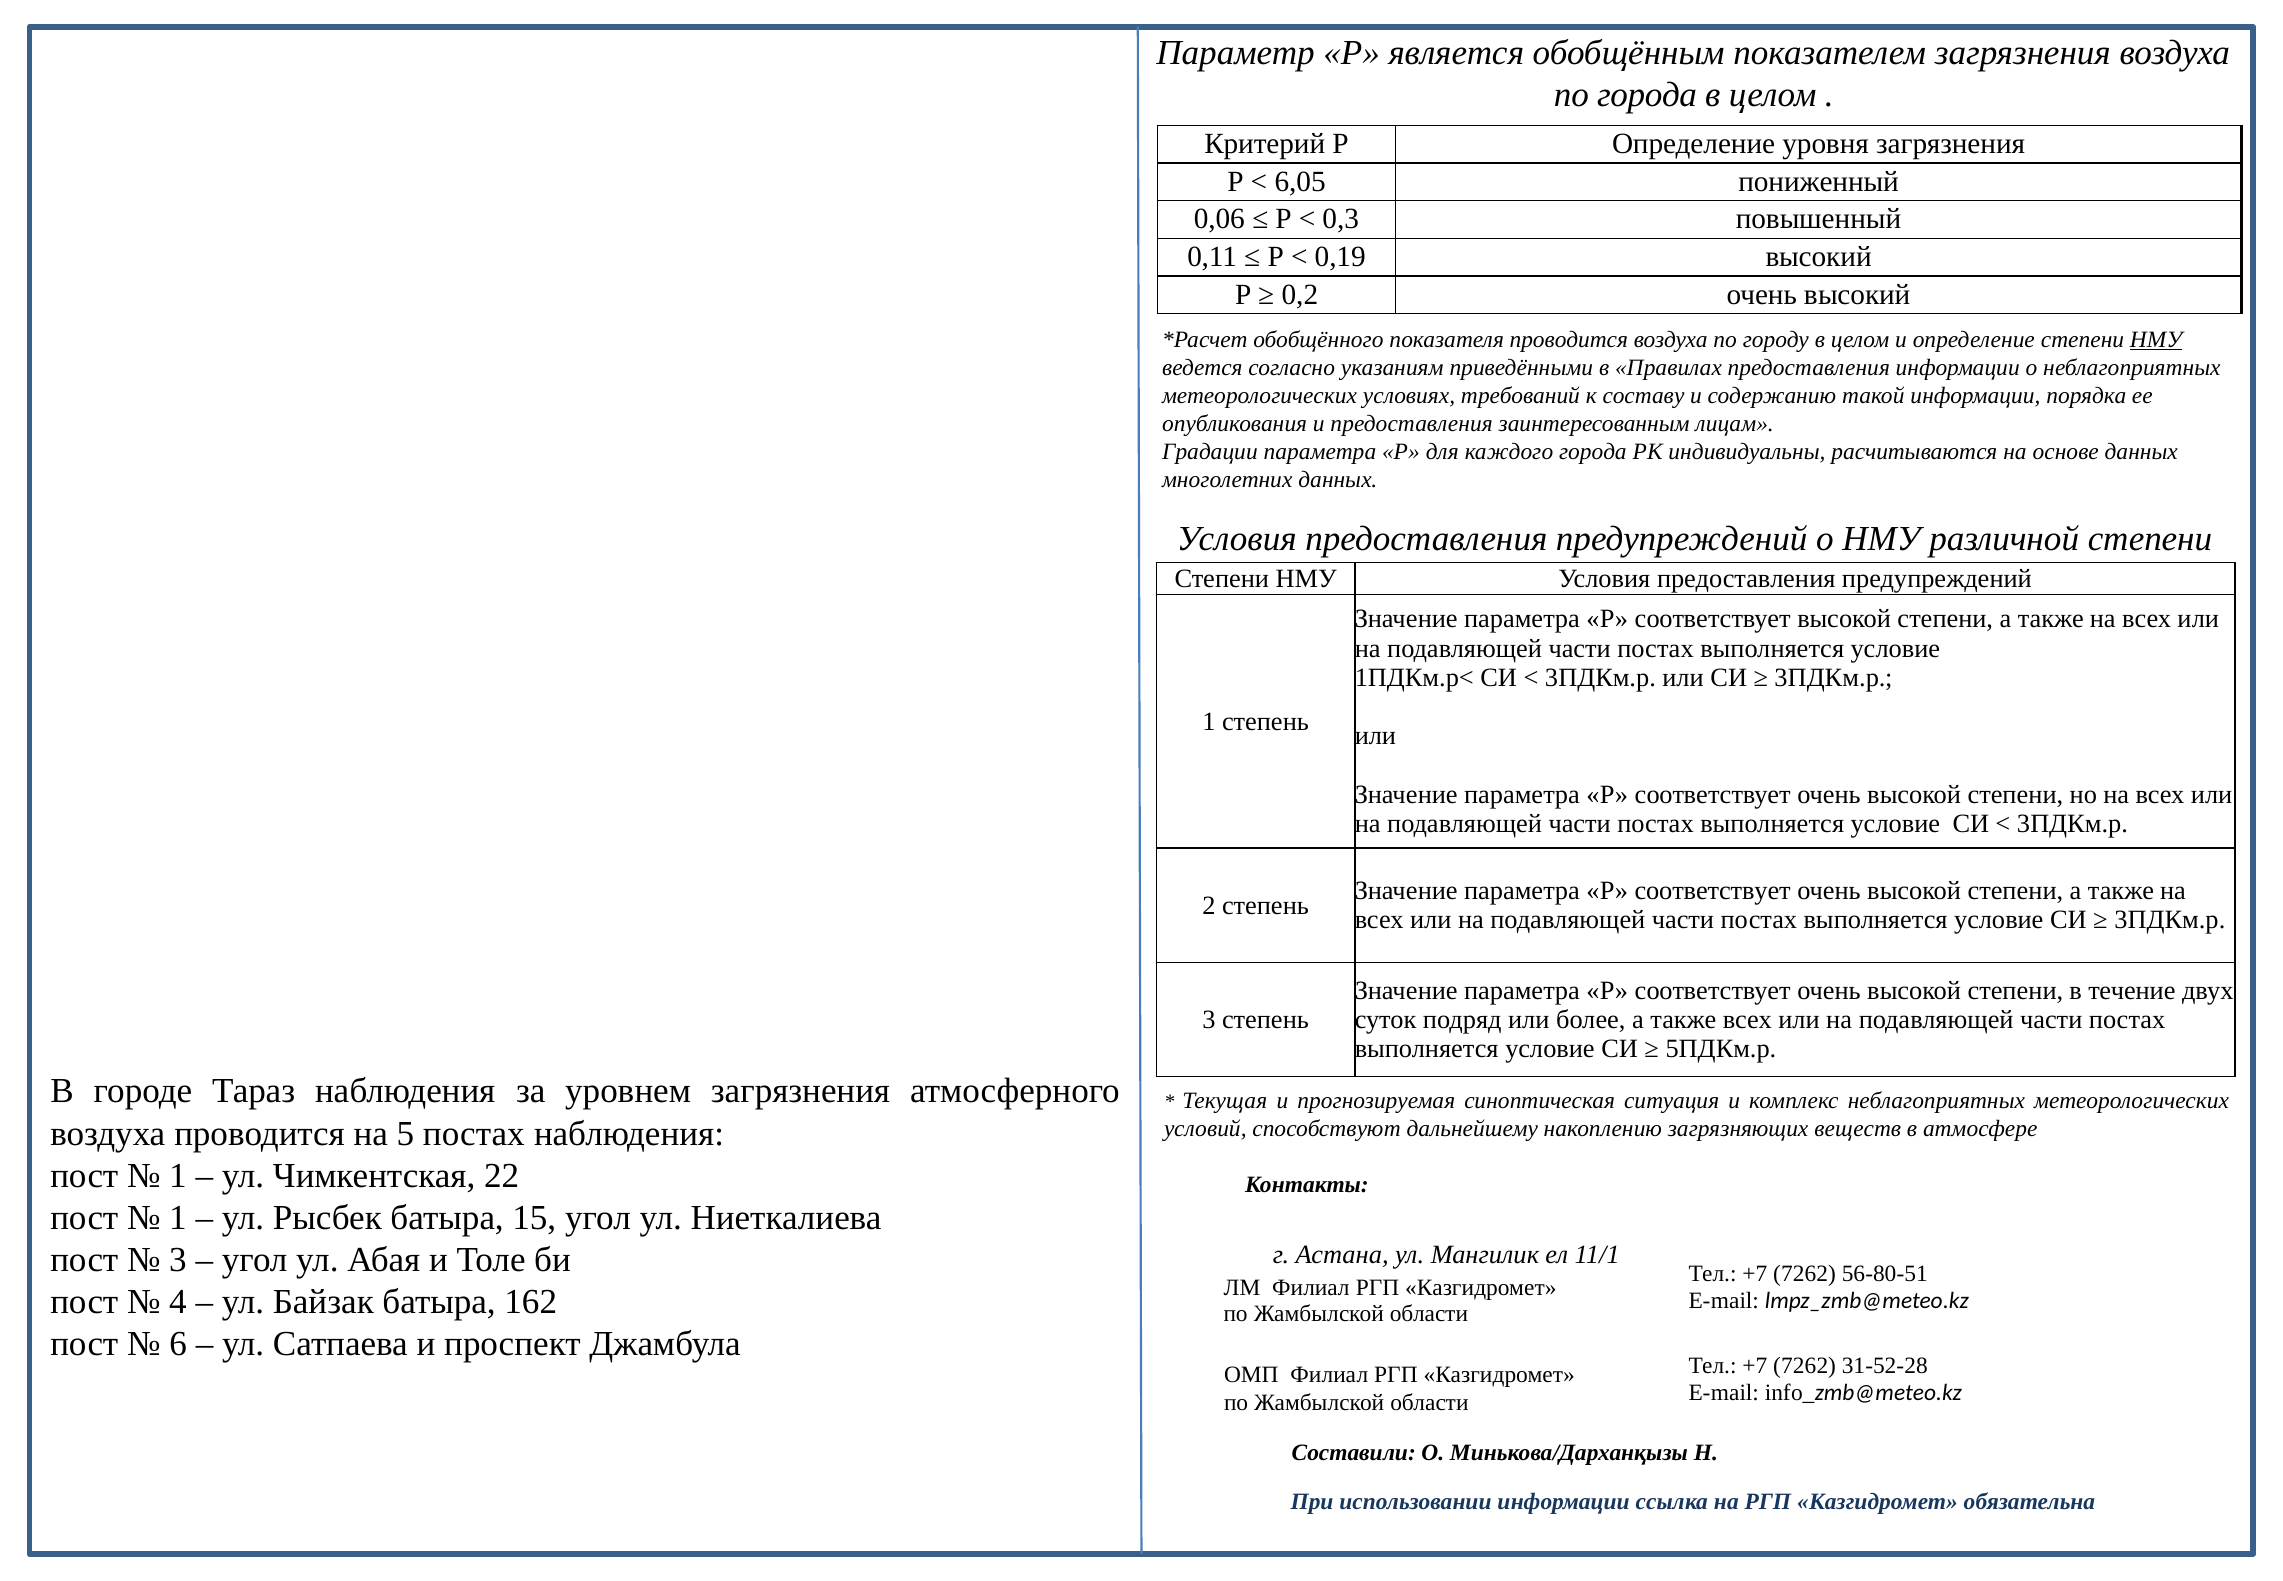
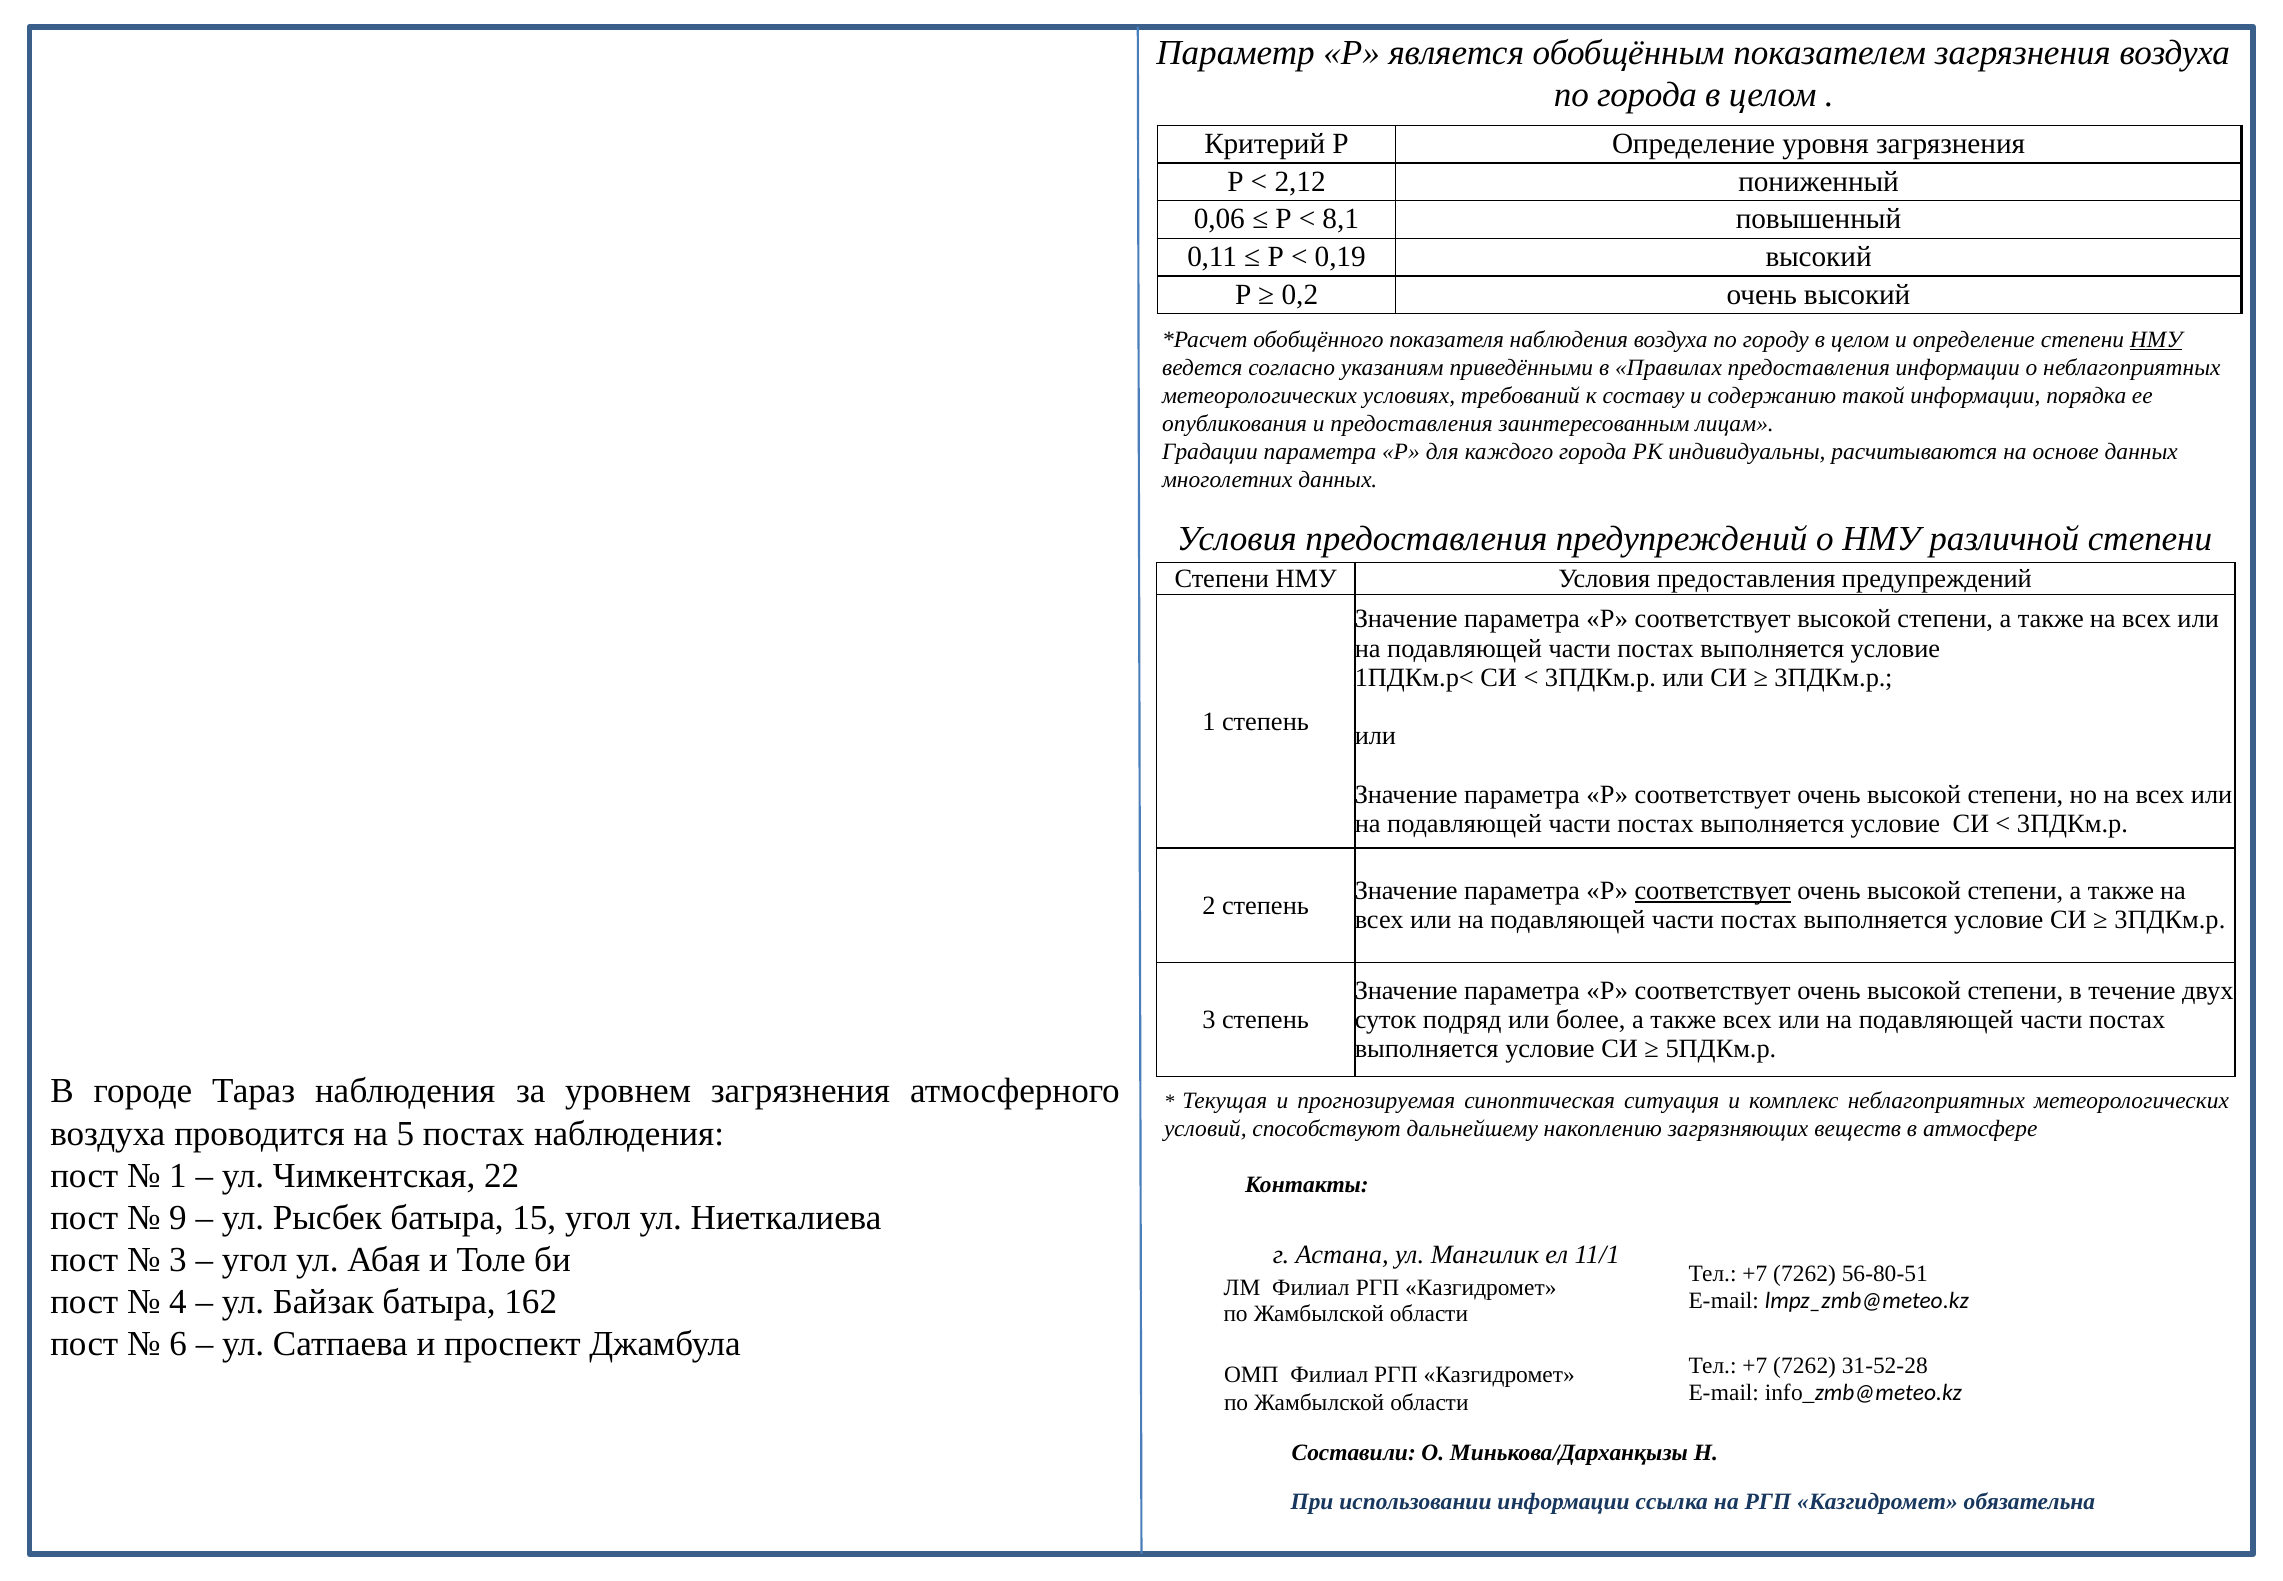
6,05: 6,05 -> 2,12
0,3: 0,3 -> 8,1
показателя проводится: проводится -> наблюдения
соответствует at (1713, 890) underline: none -> present
1 at (178, 1217): 1 -> 9
